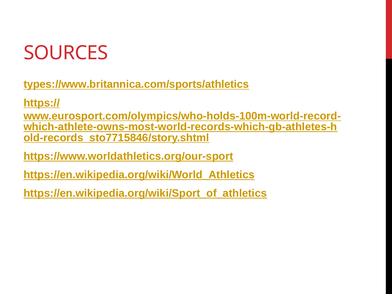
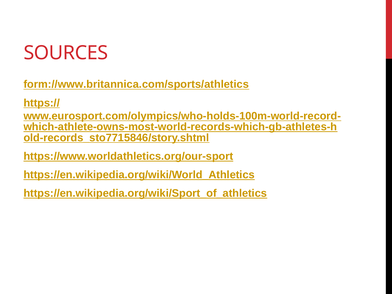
types://www.britannica.com/sports/athletics: types://www.britannica.com/sports/athletics -> form://www.britannica.com/sports/athletics
